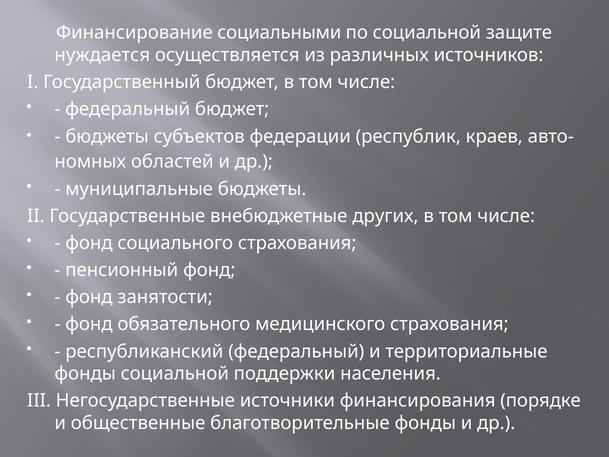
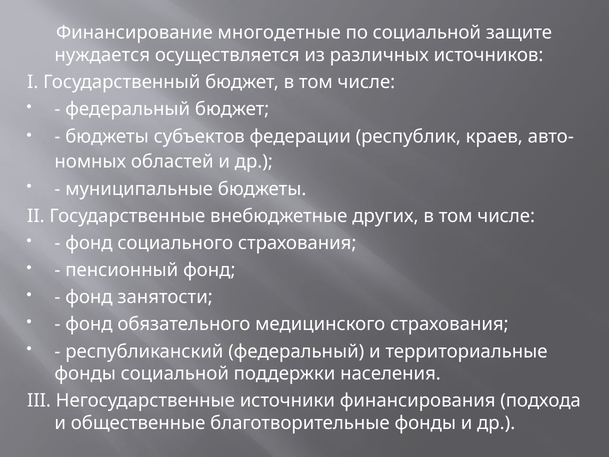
социальными: социальными -> многодетные
порядке: порядке -> подхода
